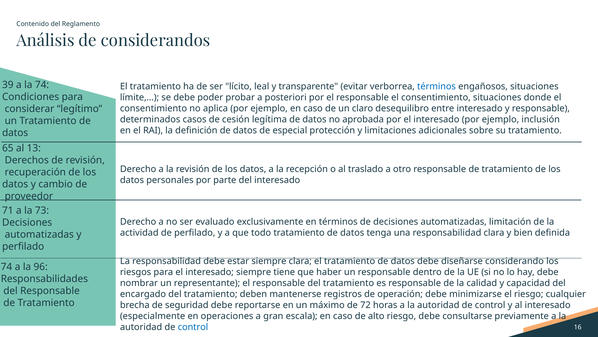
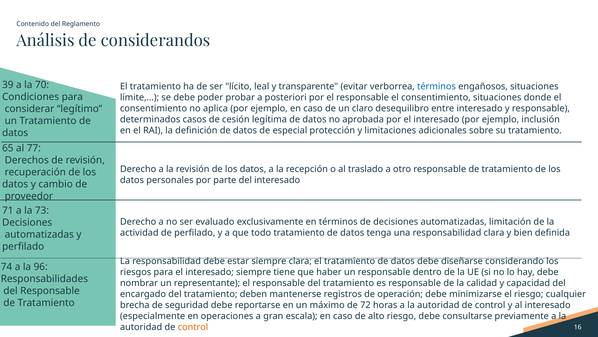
la 74: 74 -> 70
13: 13 -> 77
control at (193, 326) colour: blue -> orange
